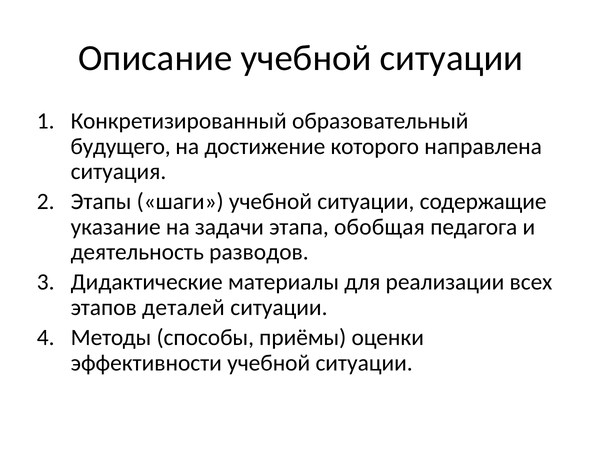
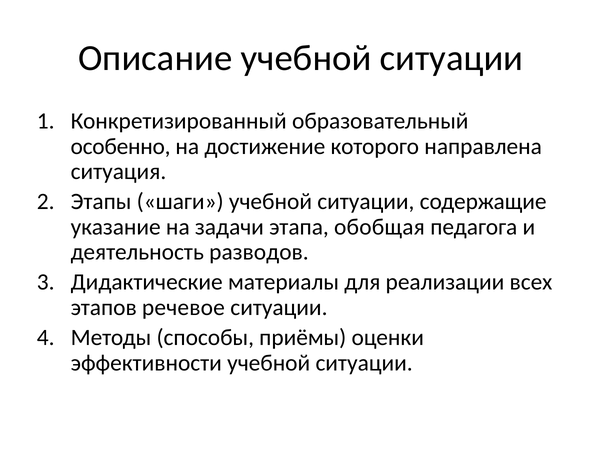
будущего: будущего -> особенно
деталей: деталей -> речевое
